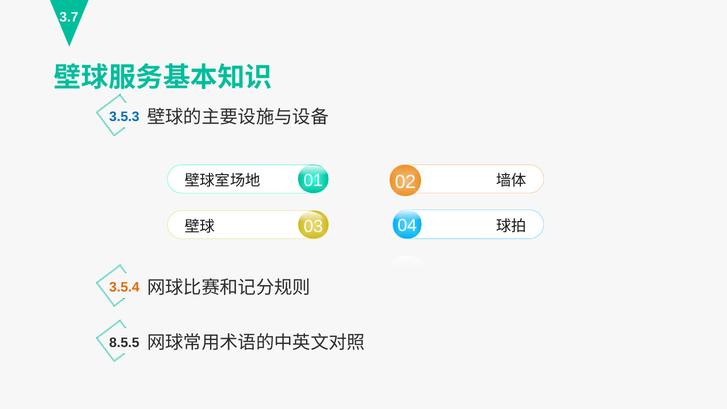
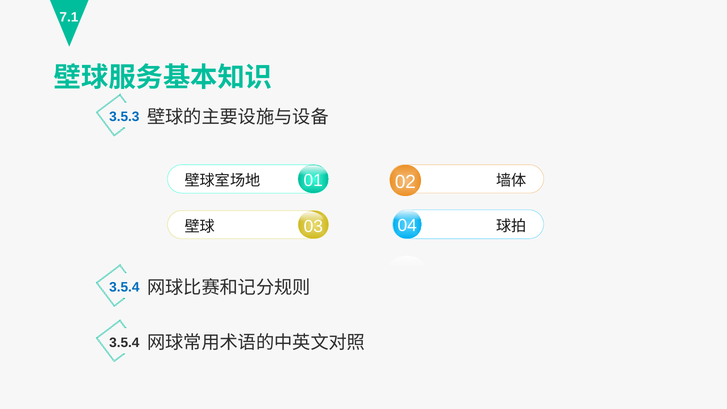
3.7: 3.7 -> 7.1
3.5.4 at (124, 287) colour: orange -> blue
8.5.5 at (124, 343): 8.5.5 -> 3.5.4
